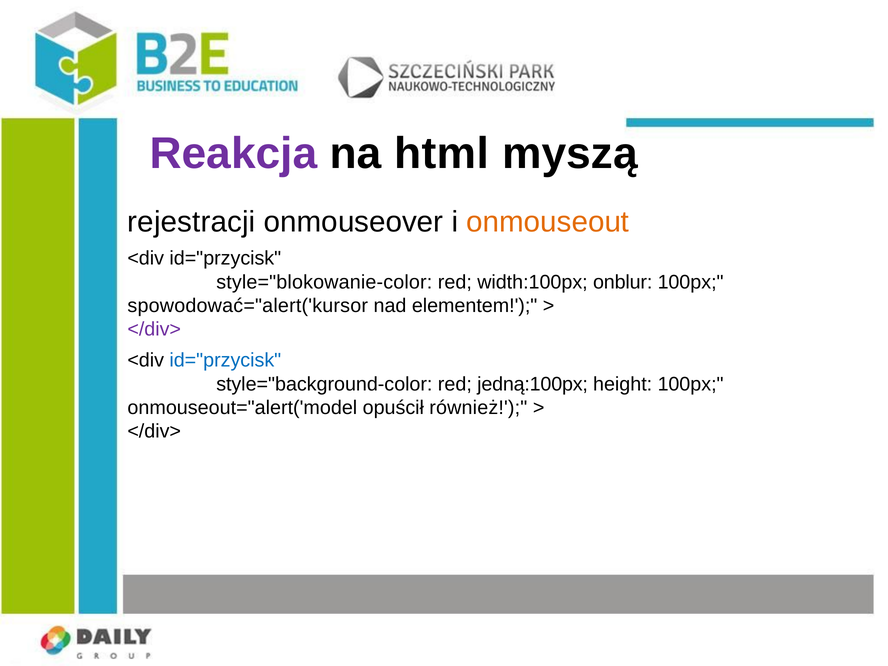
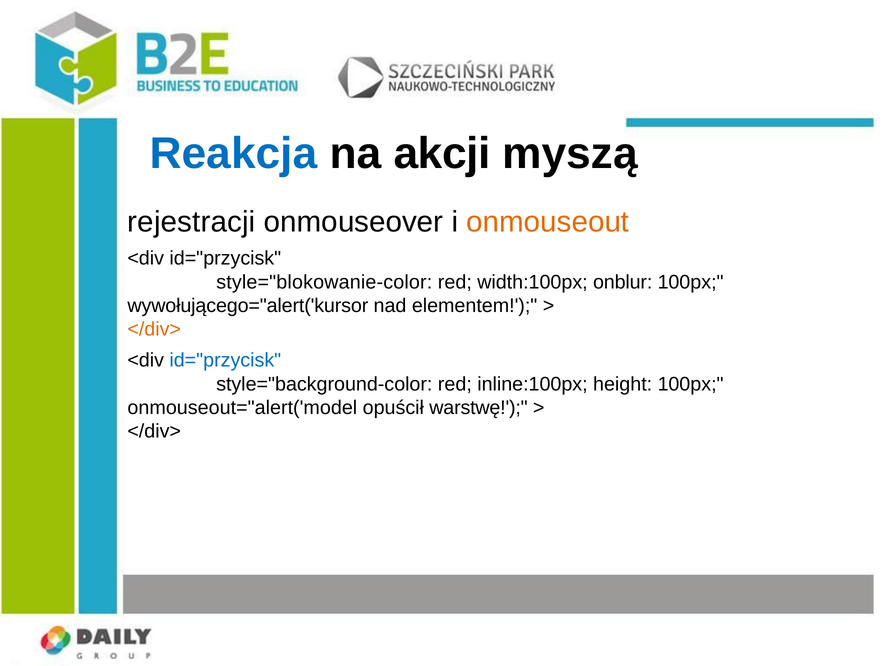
Reakcja colour: purple -> blue
html: html -> akcji
spowodować="alert('kursor: spowodować="alert('kursor -> wywołującego="alert('kursor
</div> at (154, 329) colour: purple -> orange
jedną:100px: jedną:100px -> inline:100px
również: również -> warstwę
